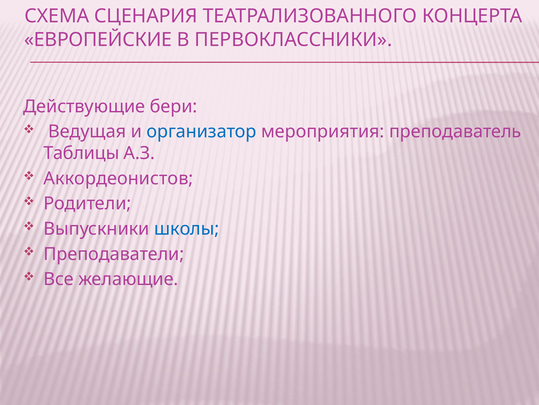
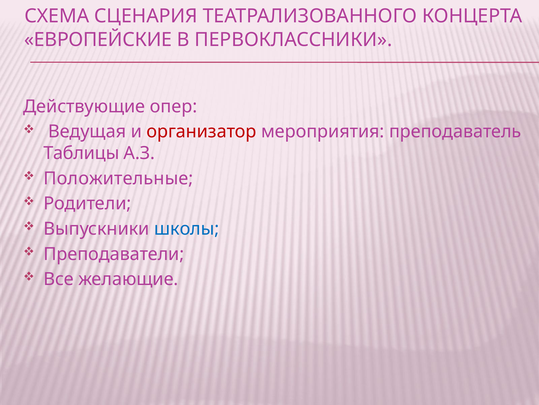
бери: бери -> опер
организатор colour: blue -> red
Аккордеонистов: Аккордеонистов -> Положительные
